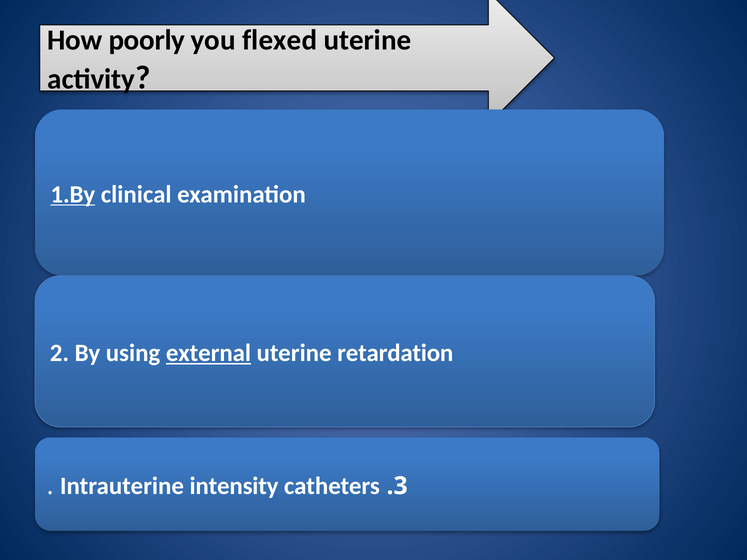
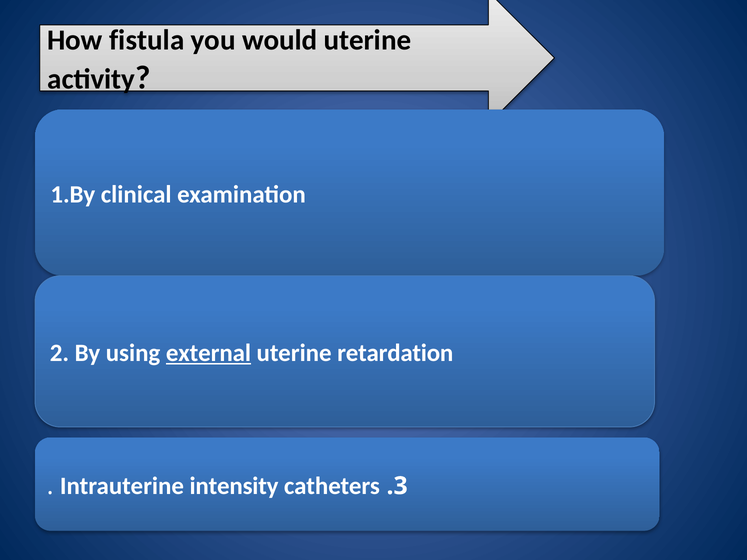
poorly: poorly -> fistula
flexed: flexed -> would
1.By underline: present -> none
